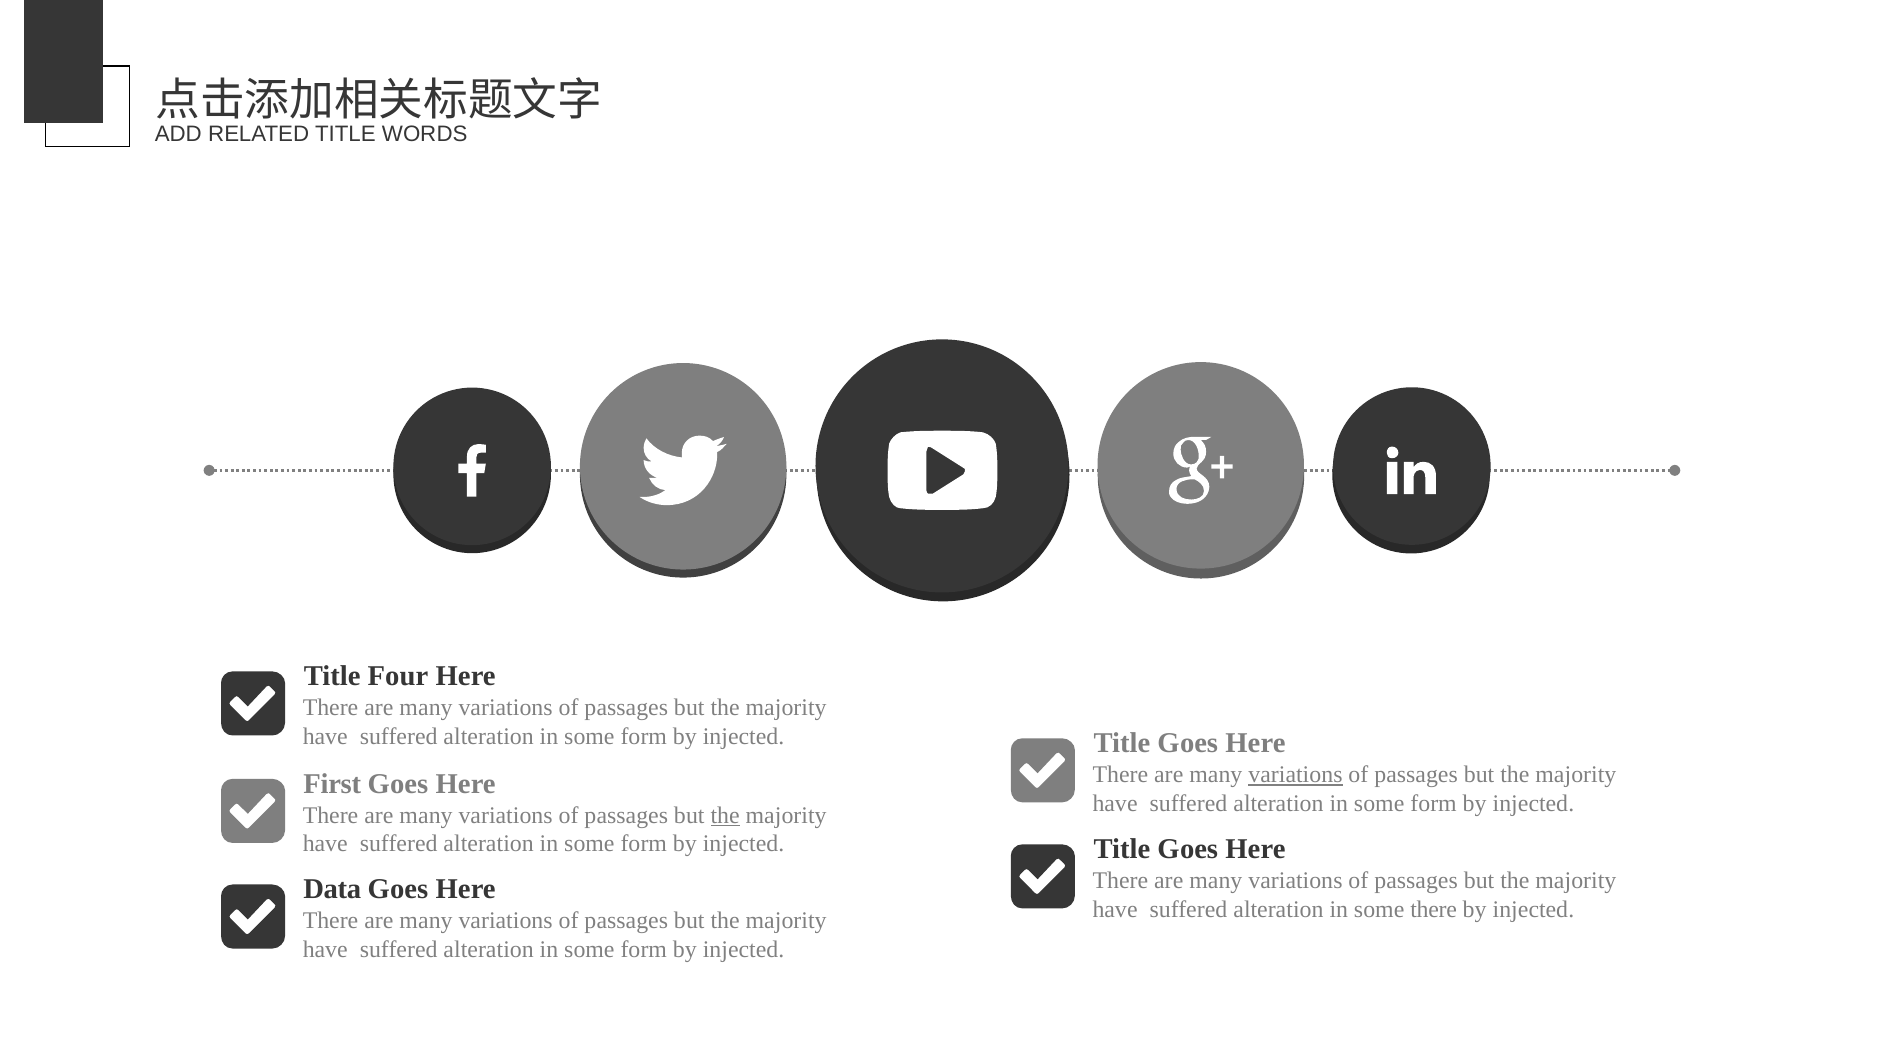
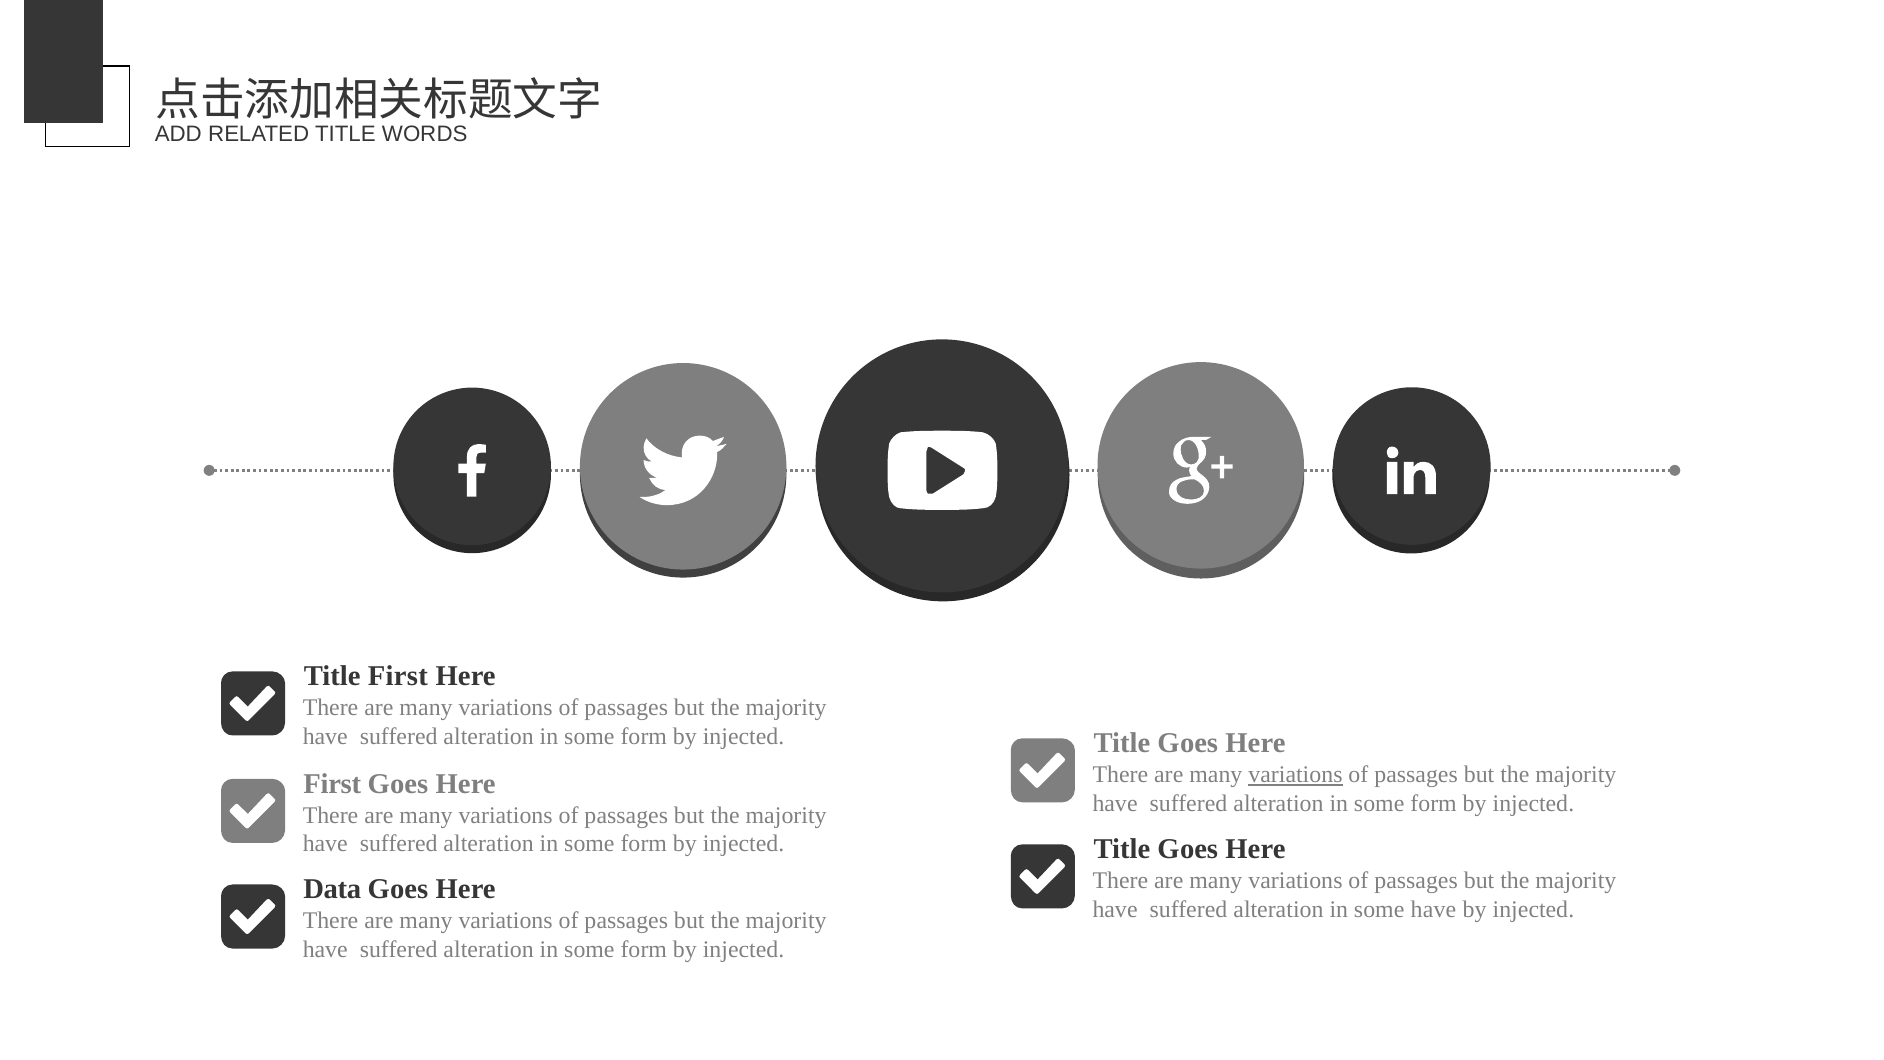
Title Four: Four -> First
the at (725, 815) underline: present -> none
some there: there -> have
